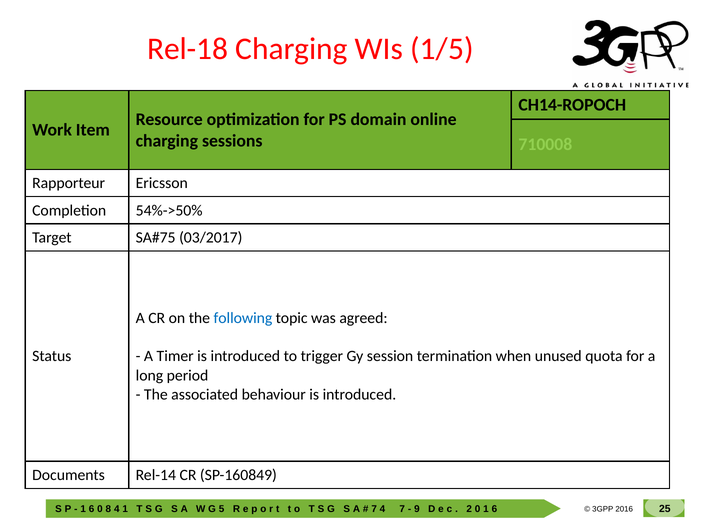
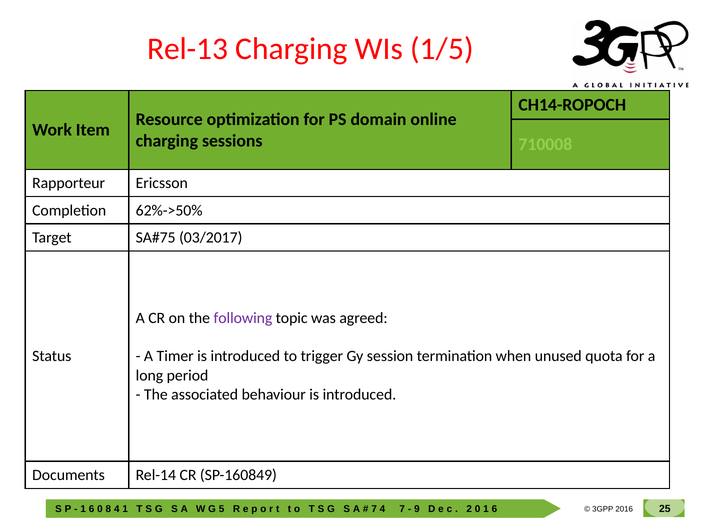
Rel-18: Rel-18 -> Rel-13
54%->50%: 54%->50% -> 62%->50%
following colour: blue -> purple
